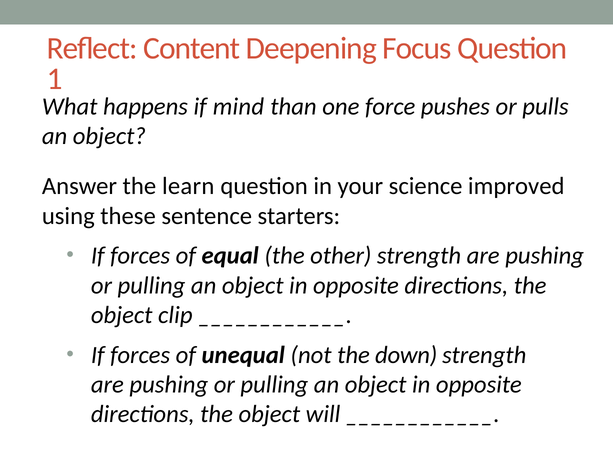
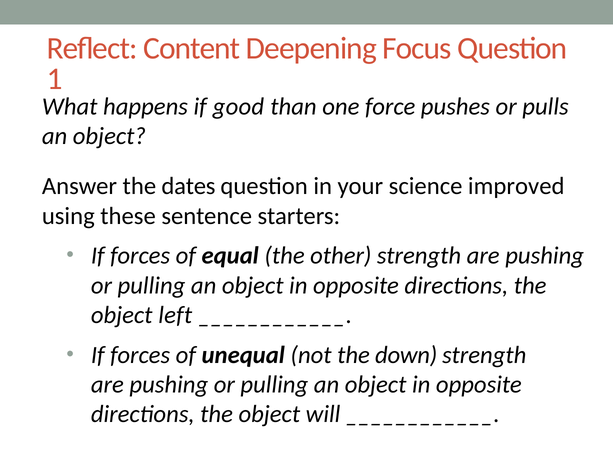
mind: mind -> good
learn: learn -> dates
clip: clip -> left
